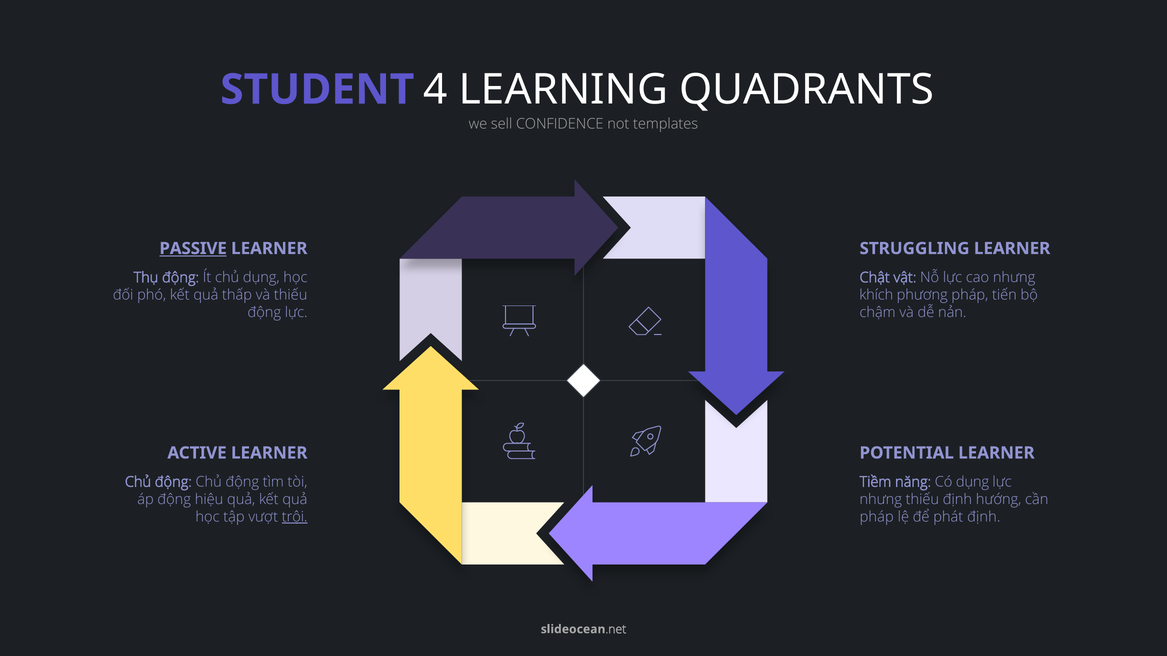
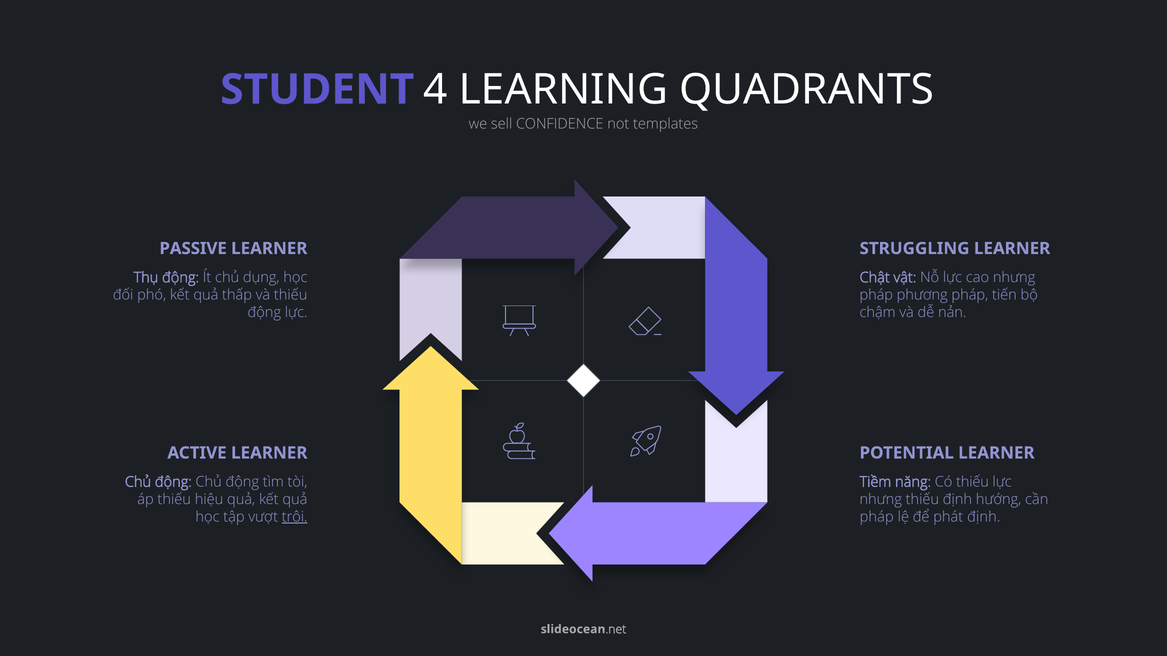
PASSIVE underline: present -> none
khích at (876, 295): khích -> pháp
Có dụng: dụng -> thiếu
áp động: động -> thiếu
